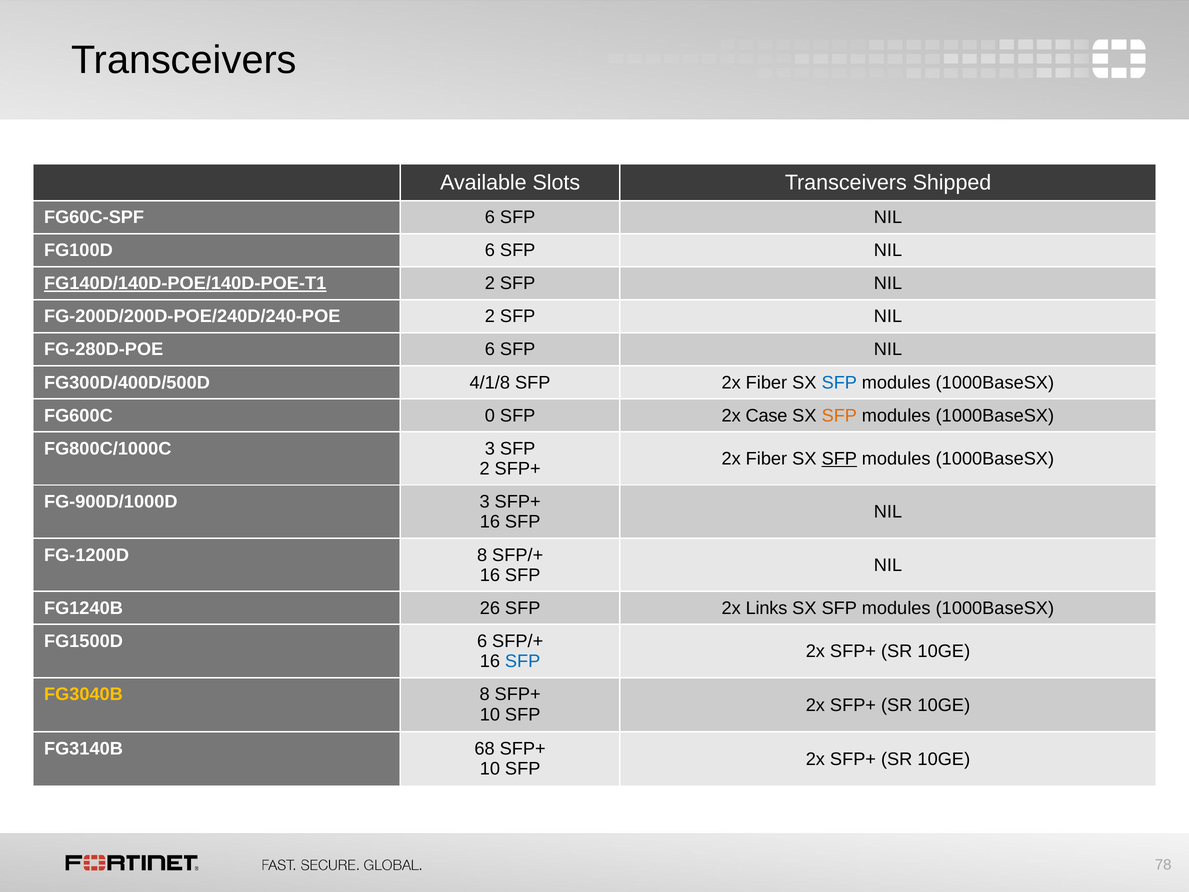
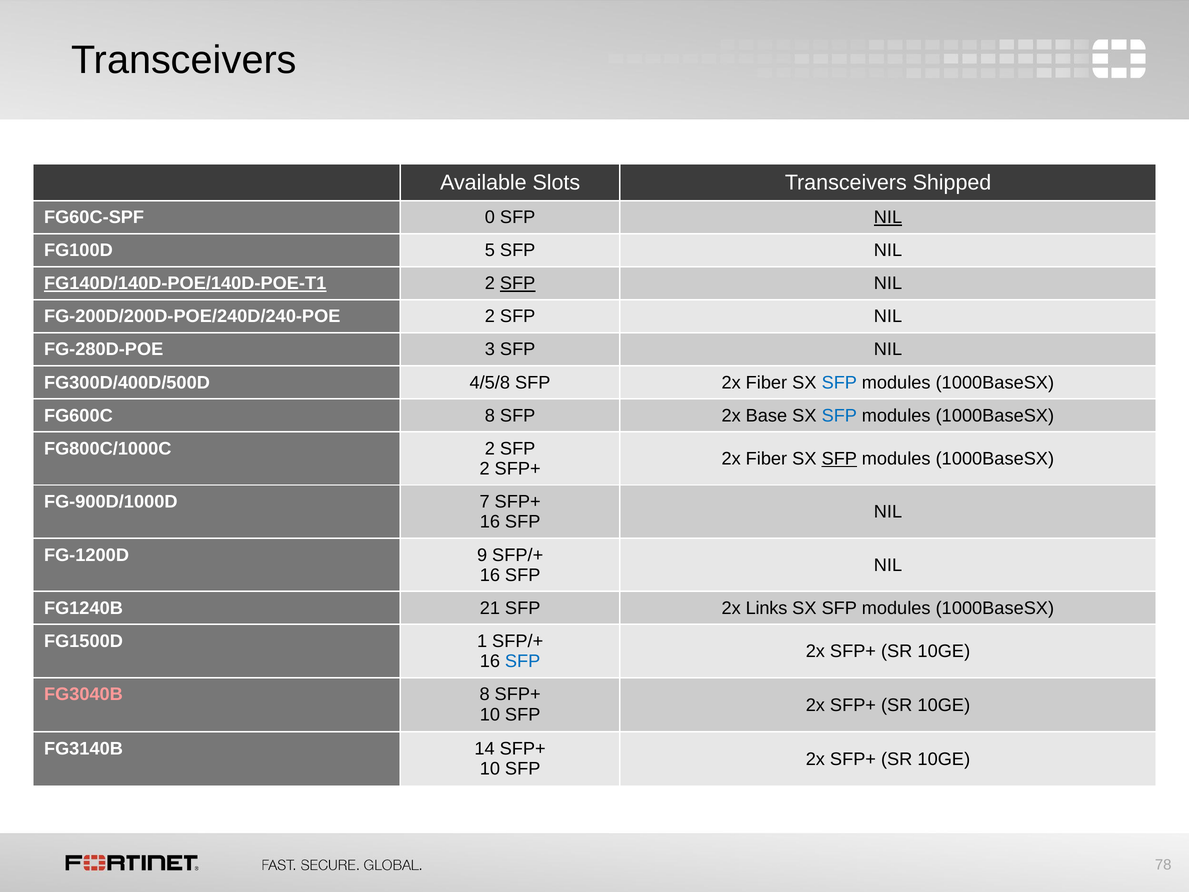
FG60C-SPF 6: 6 -> 0
NIL at (888, 217) underline: none -> present
FG100D 6: 6 -> 5
SFP at (518, 283) underline: none -> present
FG-280D-POE 6: 6 -> 3
4/1/8: 4/1/8 -> 4/5/8
FG600C 0: 0 -> 8
Case: Case -> Base
SFP at (839, 415) colour: orange -> blue
FG800C/1000C 3: 3 -> 2
FG-900D/1000D 3: 3 -> 7
FG-1200D 8: 8 -> 9
26: 26 -> 21
FG1500D 6: 6 -> 1
FG3040B colour: yellow -> pink
68: 68 -> 14
